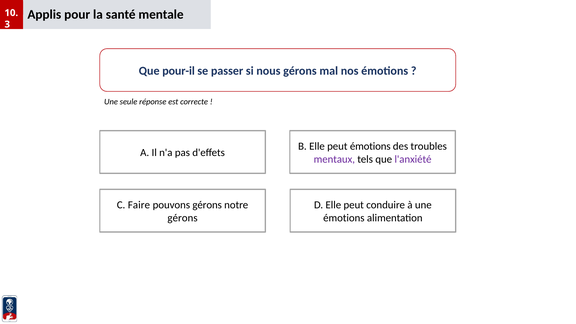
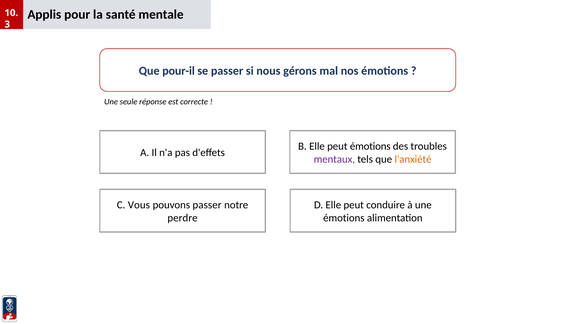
l'anxiété colour: purple -> orange
Faire: Faire -> Vous
pouvons gérons: gérons -> passer
gérons at (183, 218): gérons -> perdre
